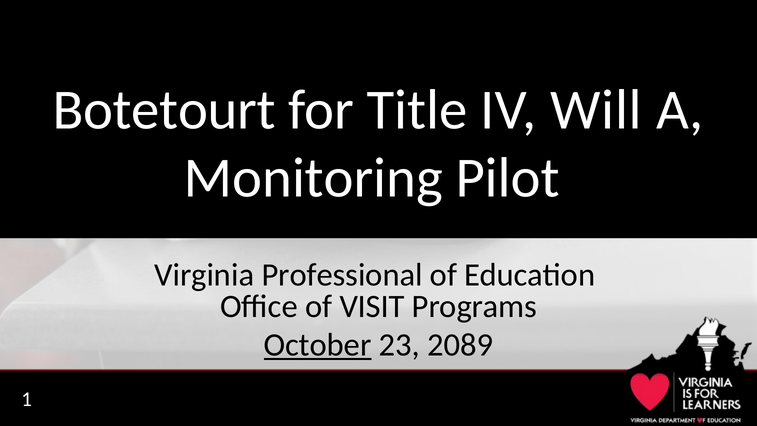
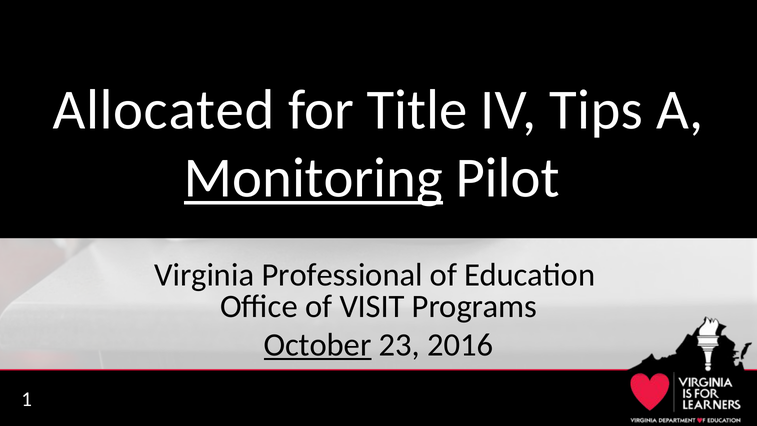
Botetourt: Botetourt -> Allocated
Will: Will -> Tips
Monitoring underline: none -> present
2089: 2089 -> 2016
